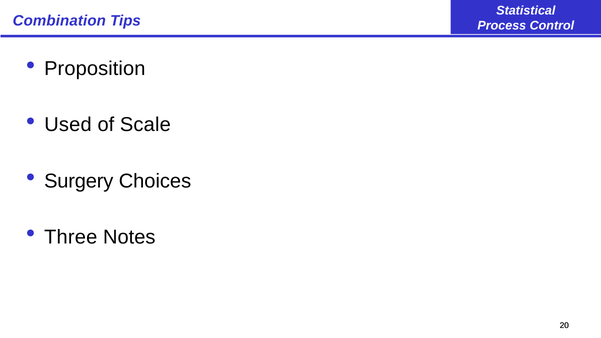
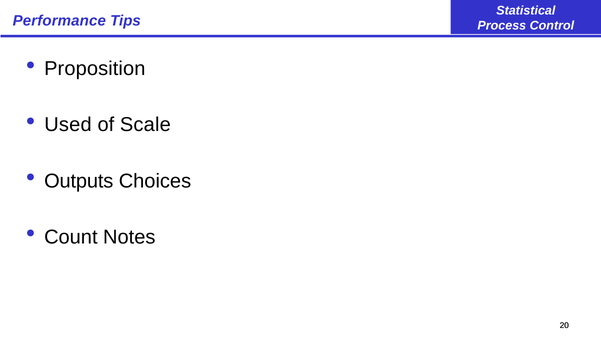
Combination: Combination -> Performance
Surgery: Surgery -> Outputs
Three: Three -> Count
